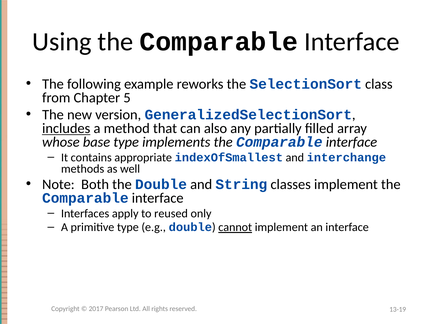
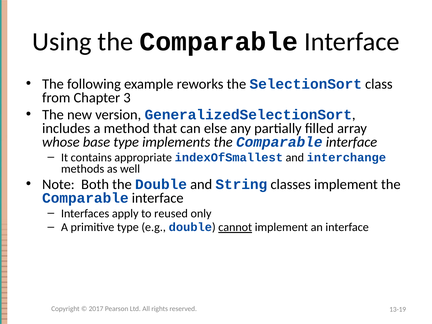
5: 5 -> 3
includes underline: present -> none
also: also -> else
